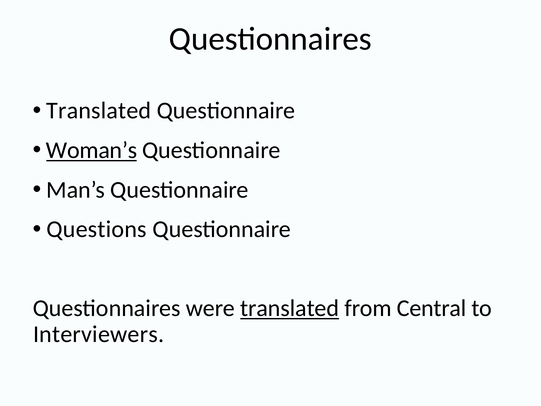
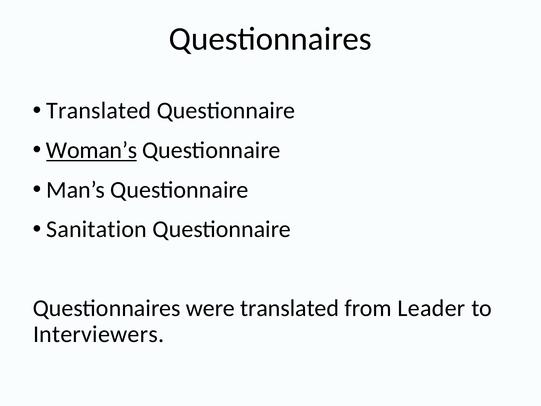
Questions: Questions -> Sanitation
translated at (290, 308) underline: present -> none
Central: Central -> Leader
